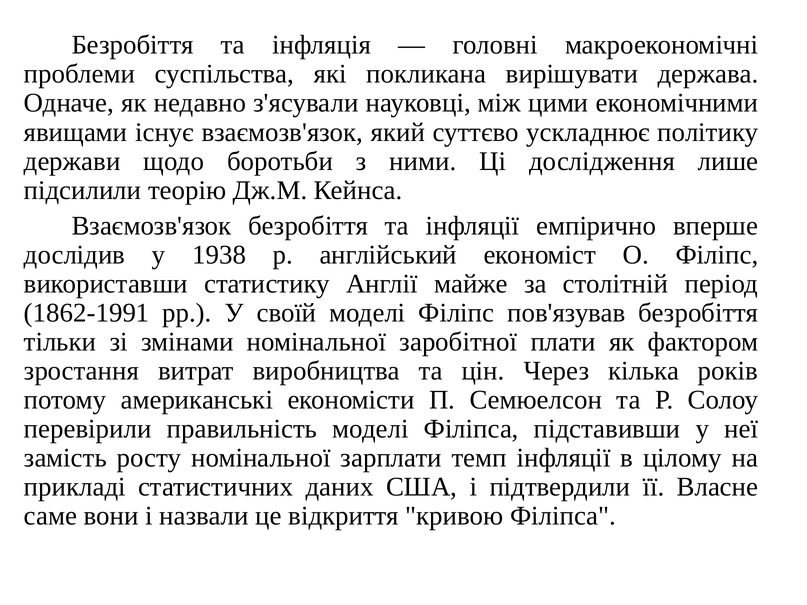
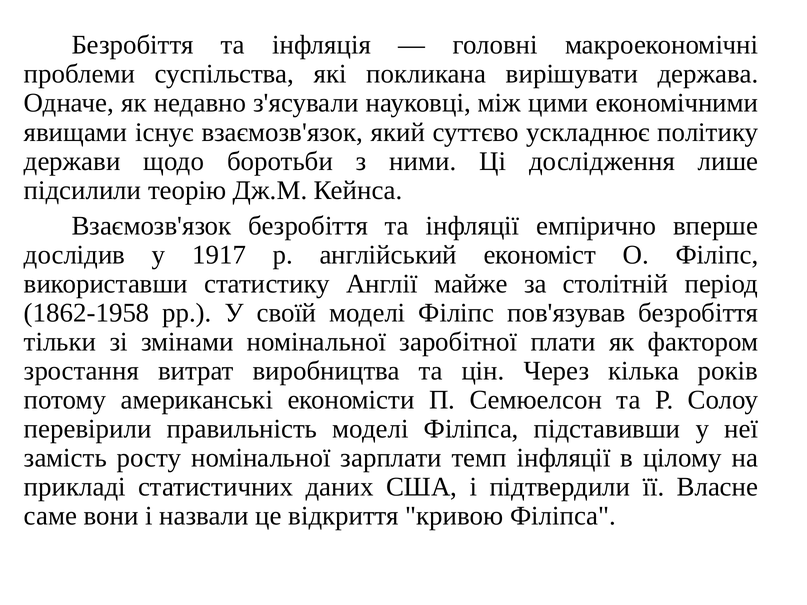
1938: 1938 -> 1917
1862-1991: 1862-1991 -> 1862-1958
